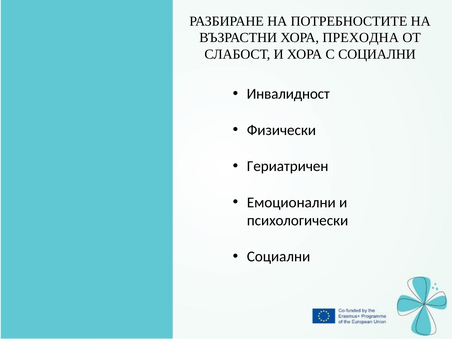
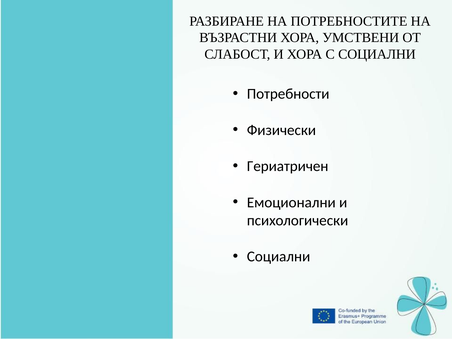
ПРЕХОДНА: ПРЕХОДНА -> УМСТВЕНИ
Инвалидност: Инвалидност -> Потребности
